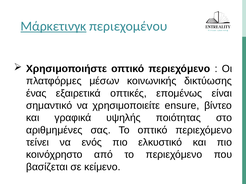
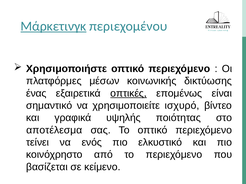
οπτικές underline: none -> present
ensure: ensure -> ισχυρό
αριθμημένες: αριθμημένες -> αποτέλεσμα
